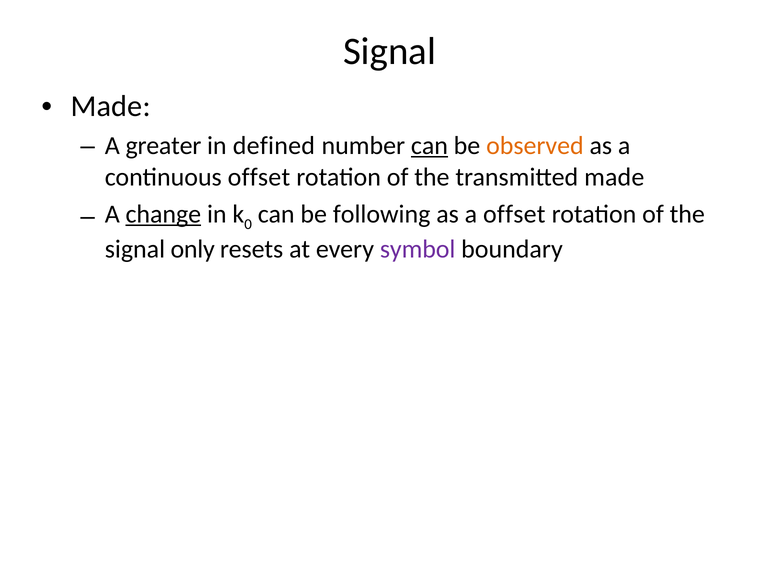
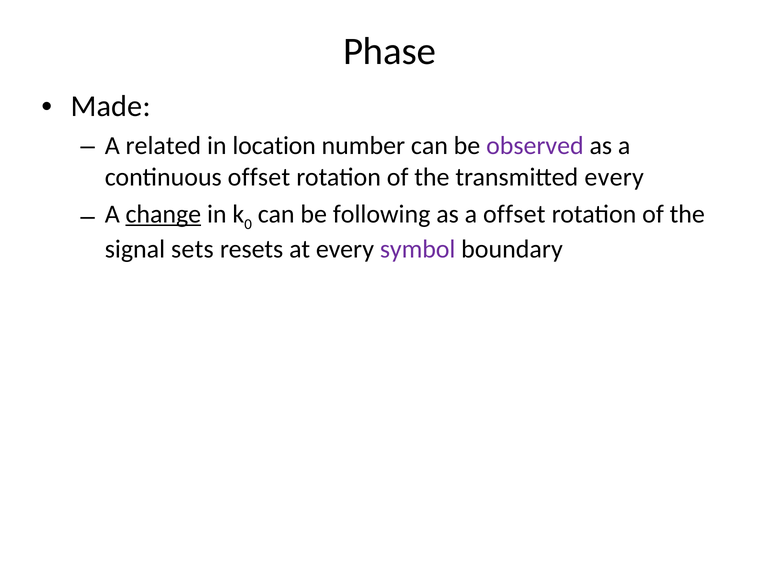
Signal at (390, 52): Signal -> Phase
greater: greater -> related
defined: defined -> location
can at (429, 146) underline: present -> none
observed colour: orange -> purple
transmitted made: made -> every
only: only -> sets
